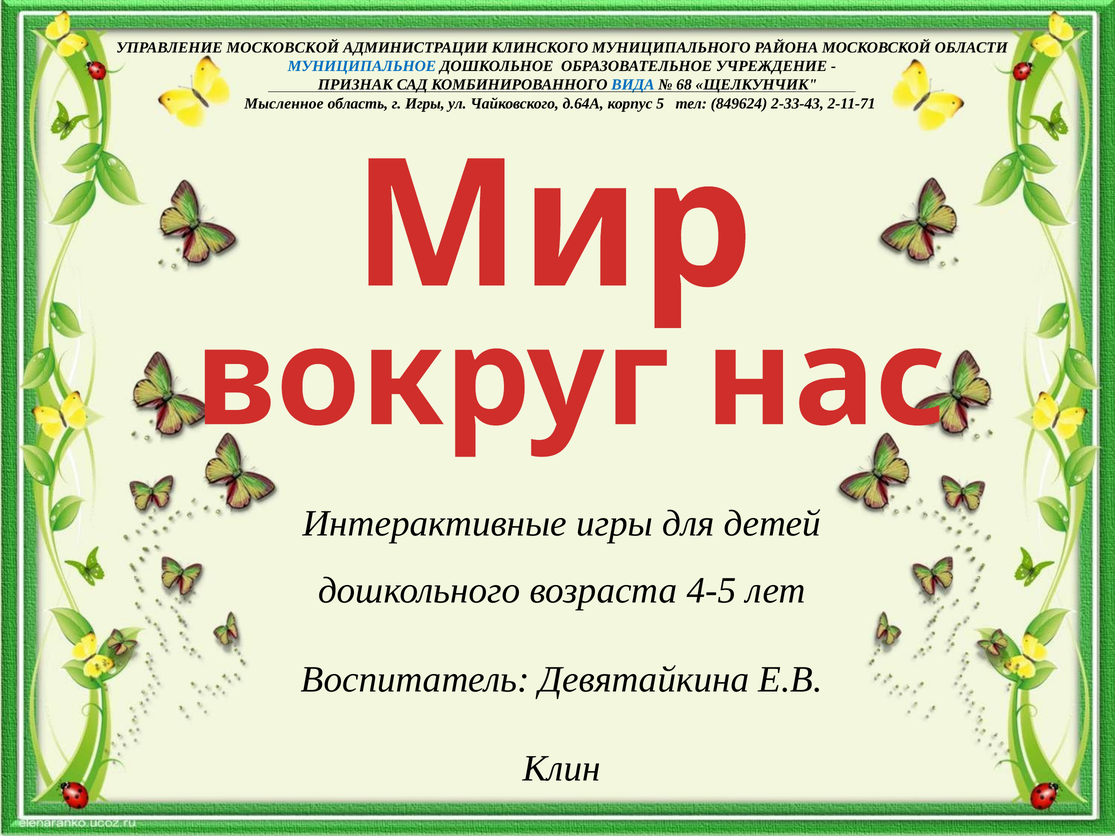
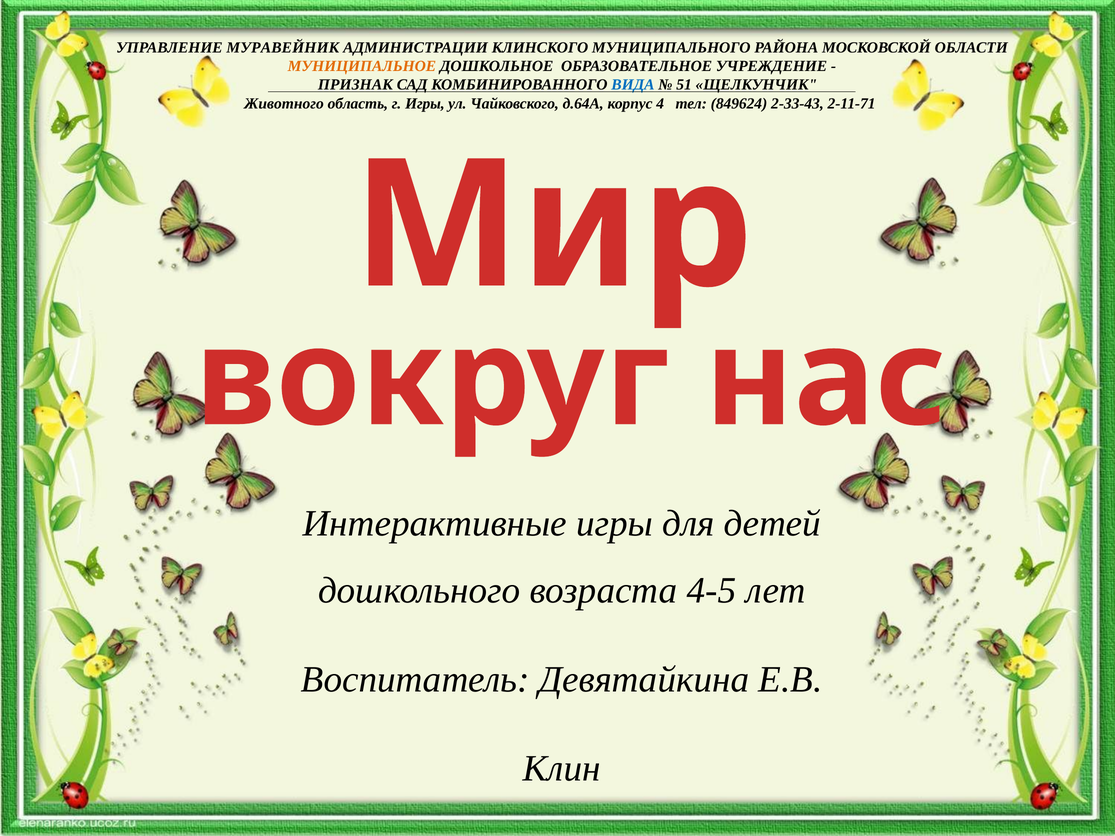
УПРАВЛЕНИЕ МОСКОВСКОЙ: МОСКОВСКОЙ -> МУРАВЕЙНИК
МУНИЦИПАЛЬНОЕ colour: blue -> orange
68: 68 -> 51
Мысленное: Мысленное -> Животного
5: 5 -> 4
